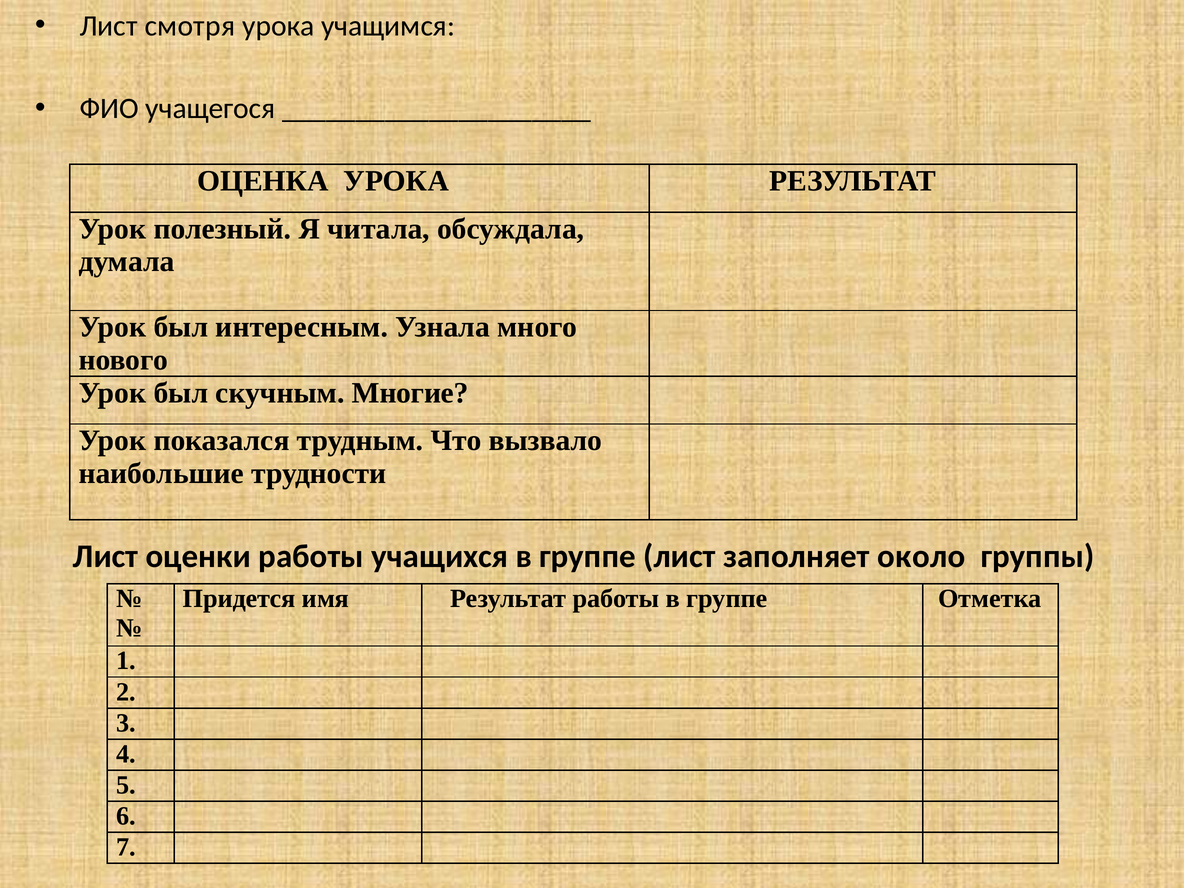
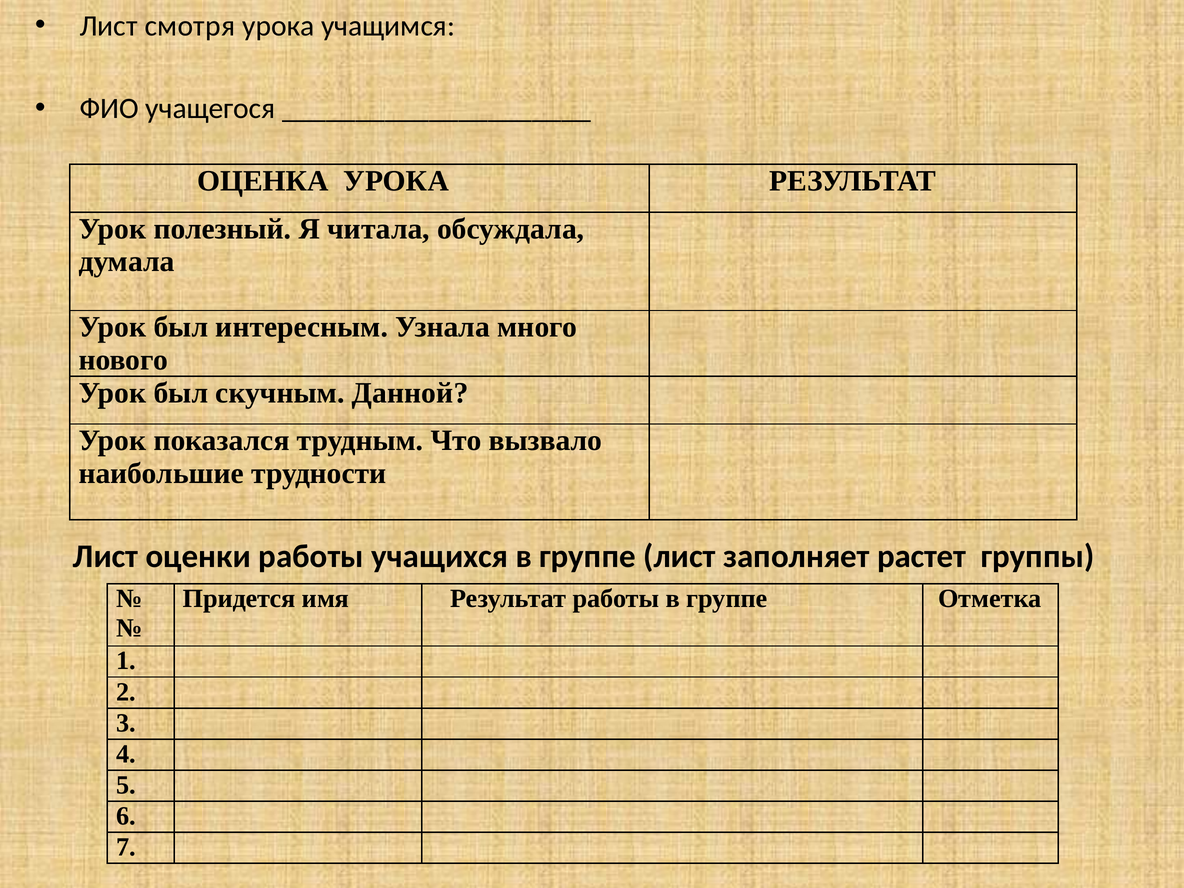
Многие: Многие -> Данной
около: около -> растет
